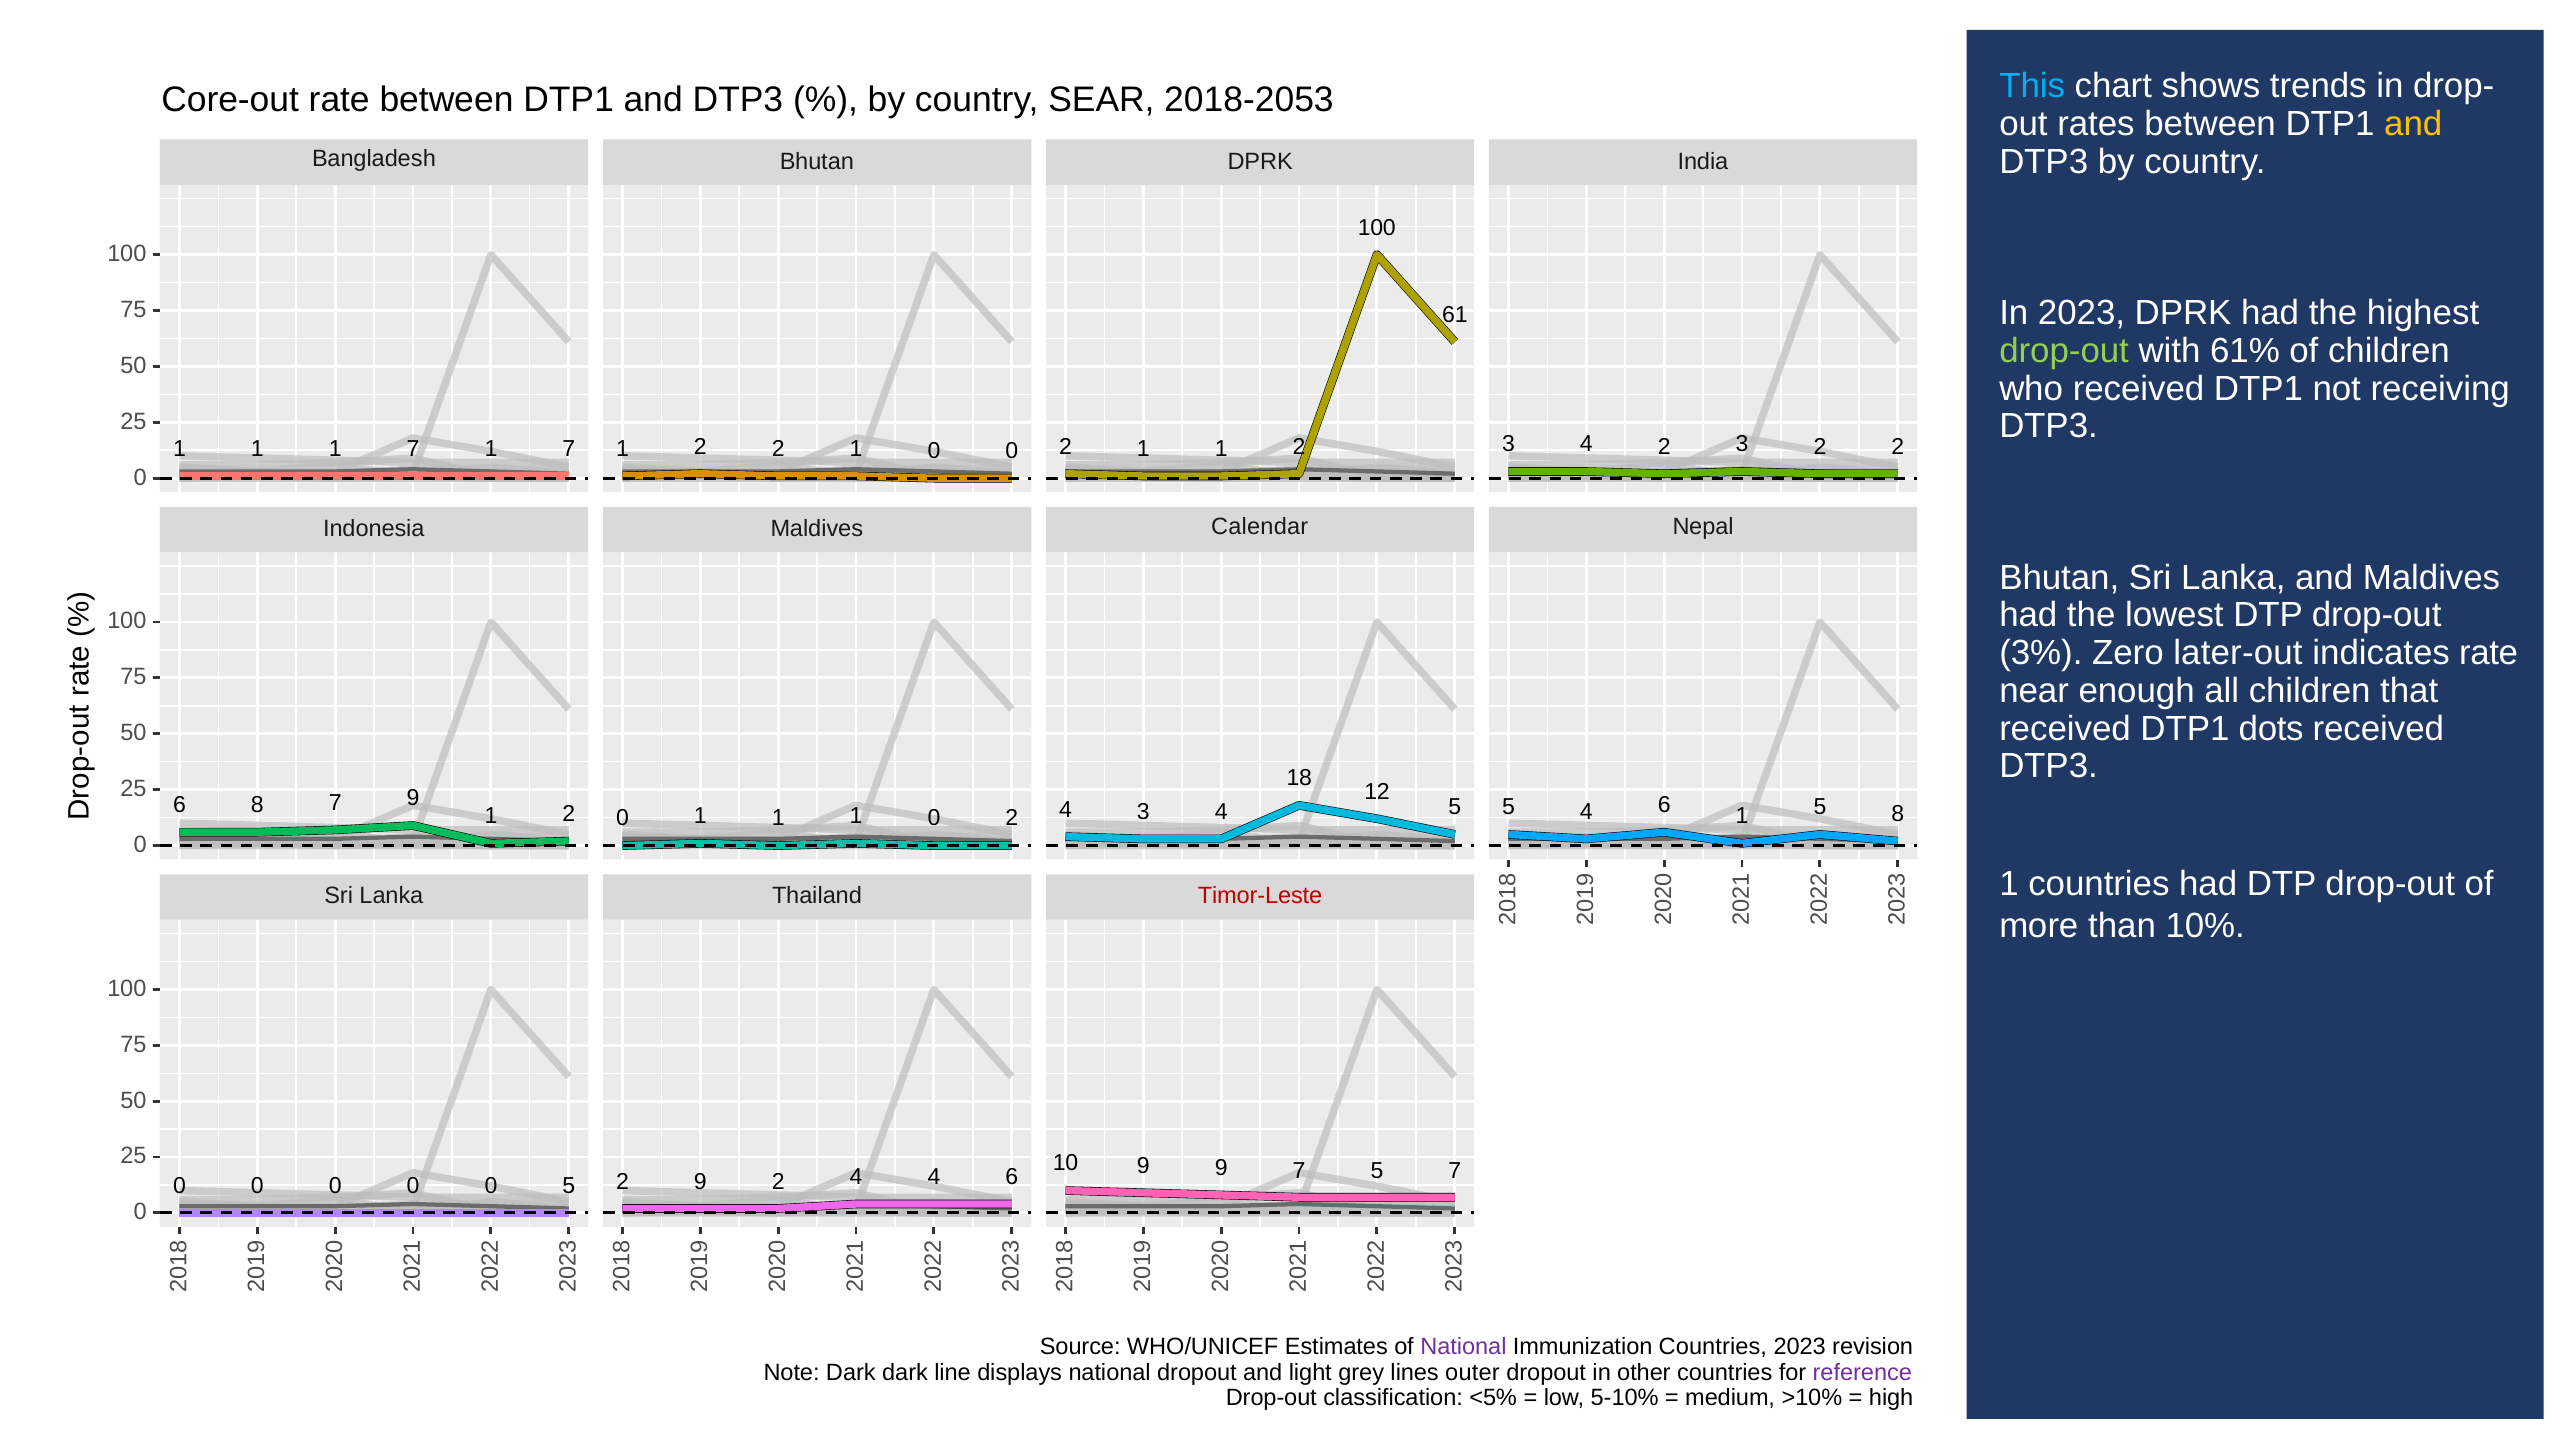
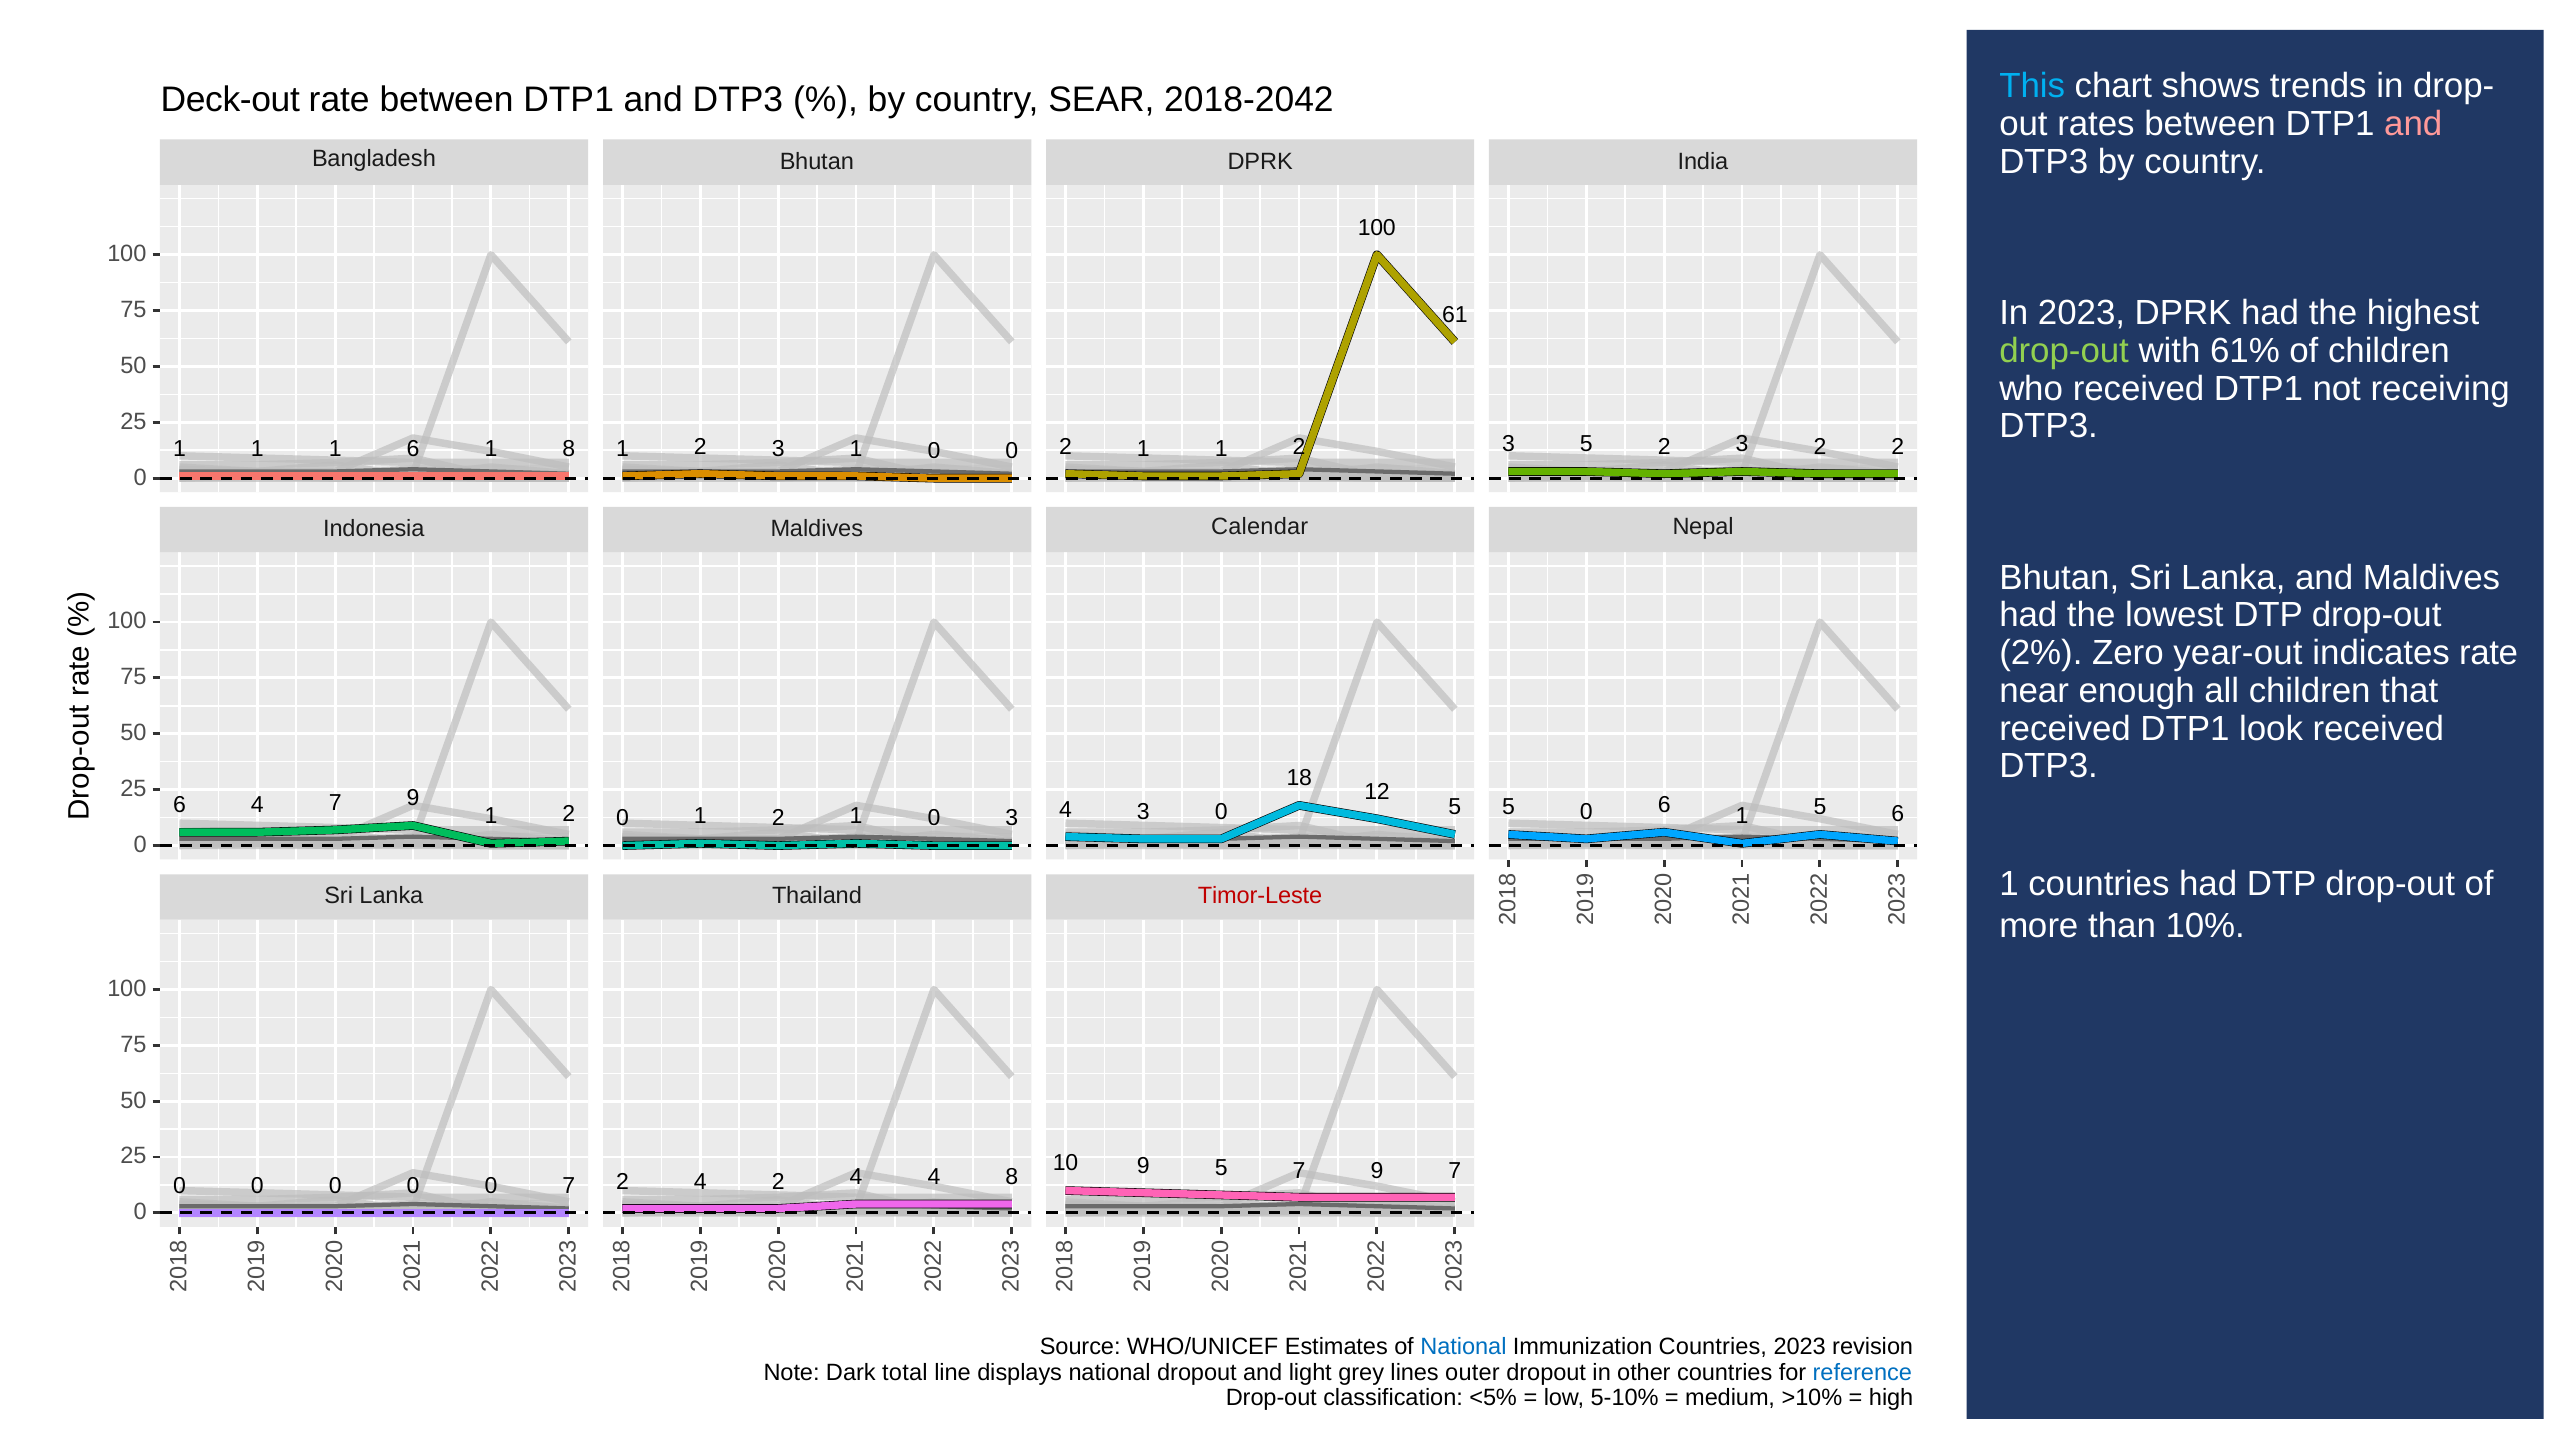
Core-out: Core-out -> Deck-out
2018-2053: 2018-2053 -> 2018-2042
and at (2413, 124) colour: yellow -> pink
4 at (1586, 444): 4 -> 5
1 1 7: 7 -> 6
7 at (569, 449): 7 -> 8
1 2 2: 2 -> 3
3%: 3% -> 2%
later-out: later-out -> year-out
dots: dots -> look
6 8: 8 -> 4
5 4: 4 -> 0
5 8: 8 -> 6
4 3 4: 4 -> 0
0 1 1: 1 -> 2
1 0 2: 2 -> 3
9 9: 9 -> 5
5 at (1377, 1170): 5 -> 9
9 at (700, 1181): 9 -> 4
4 4 6: 6 -> 8
0 5: 5 -> 7
National at (1463, 1347) colour: purple -> blue
Dark dark: dark -> total
reference colour: purple -> blue
